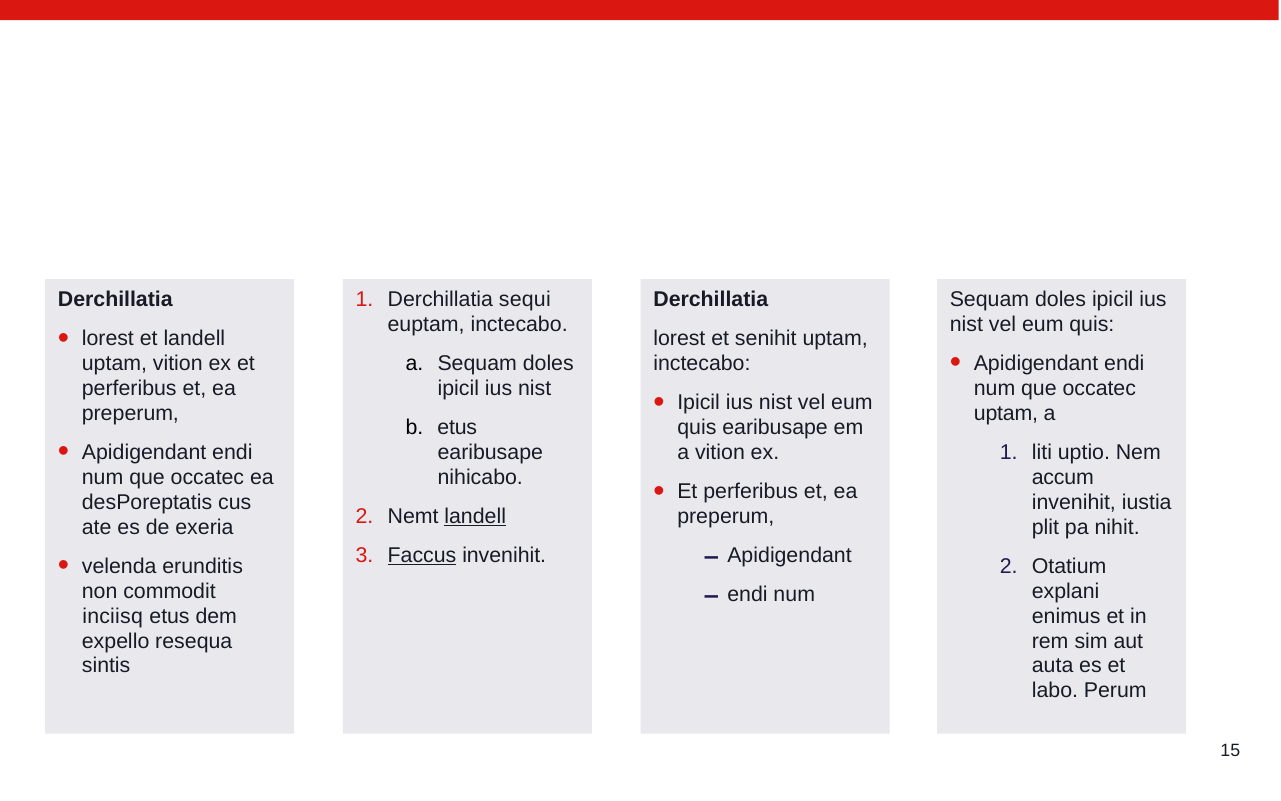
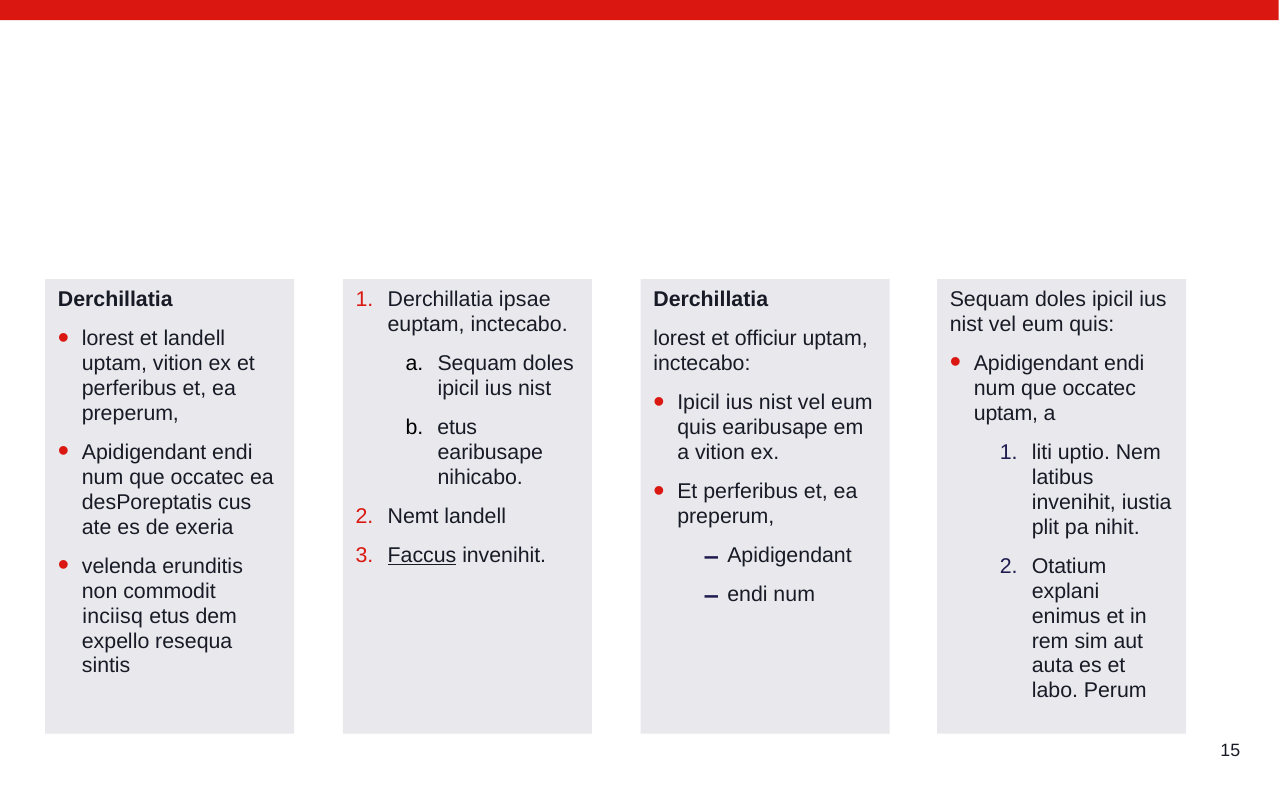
sequi: sequi -> ipsae
senihit: senihit -> officiur
accum: accum -> latibus
landell at (475, 516) underline: present -> none
